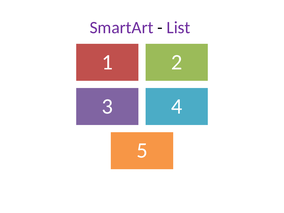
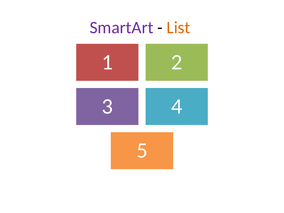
List colour: purple -> orange
